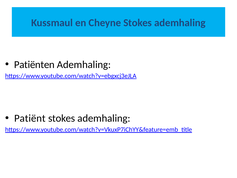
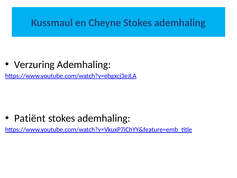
Patiënten: Patiënten -> Verzuring
